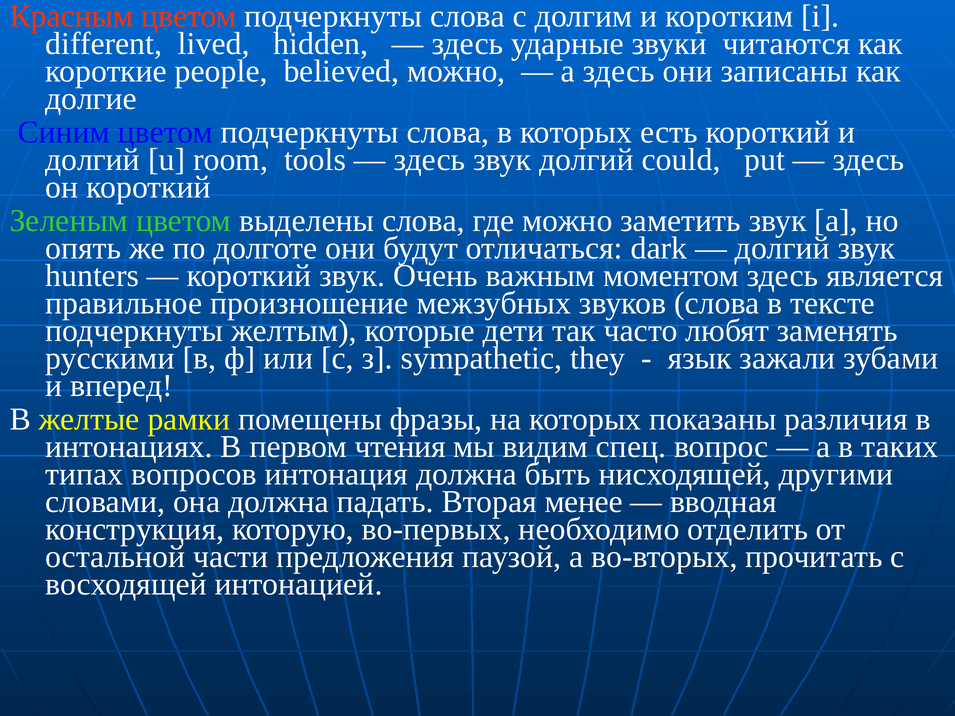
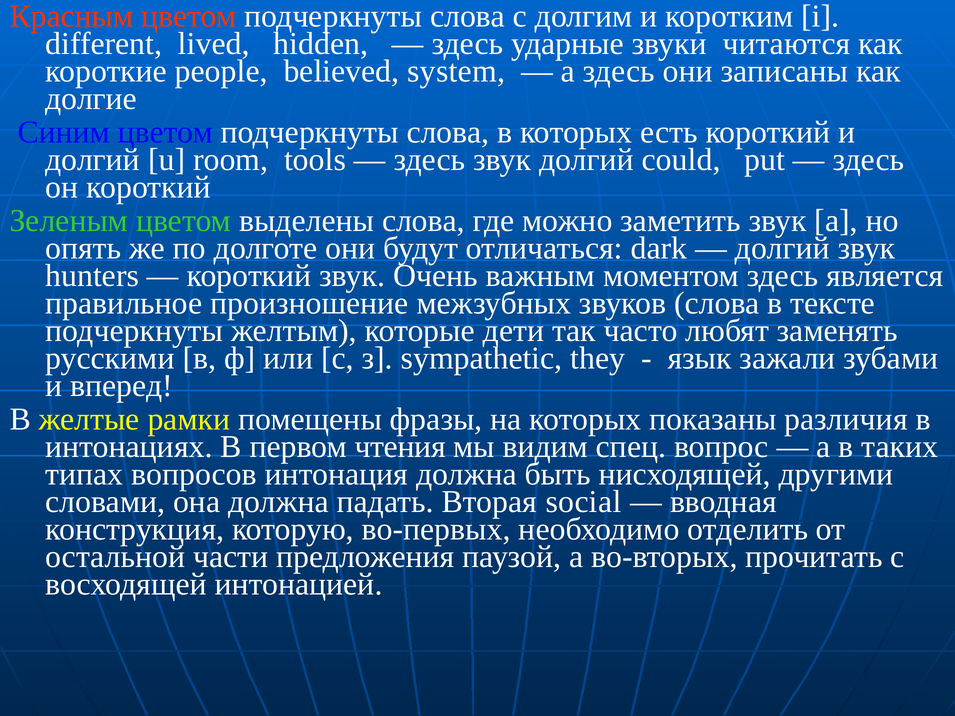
believed можно: можно -> system
менее: менее -> social
